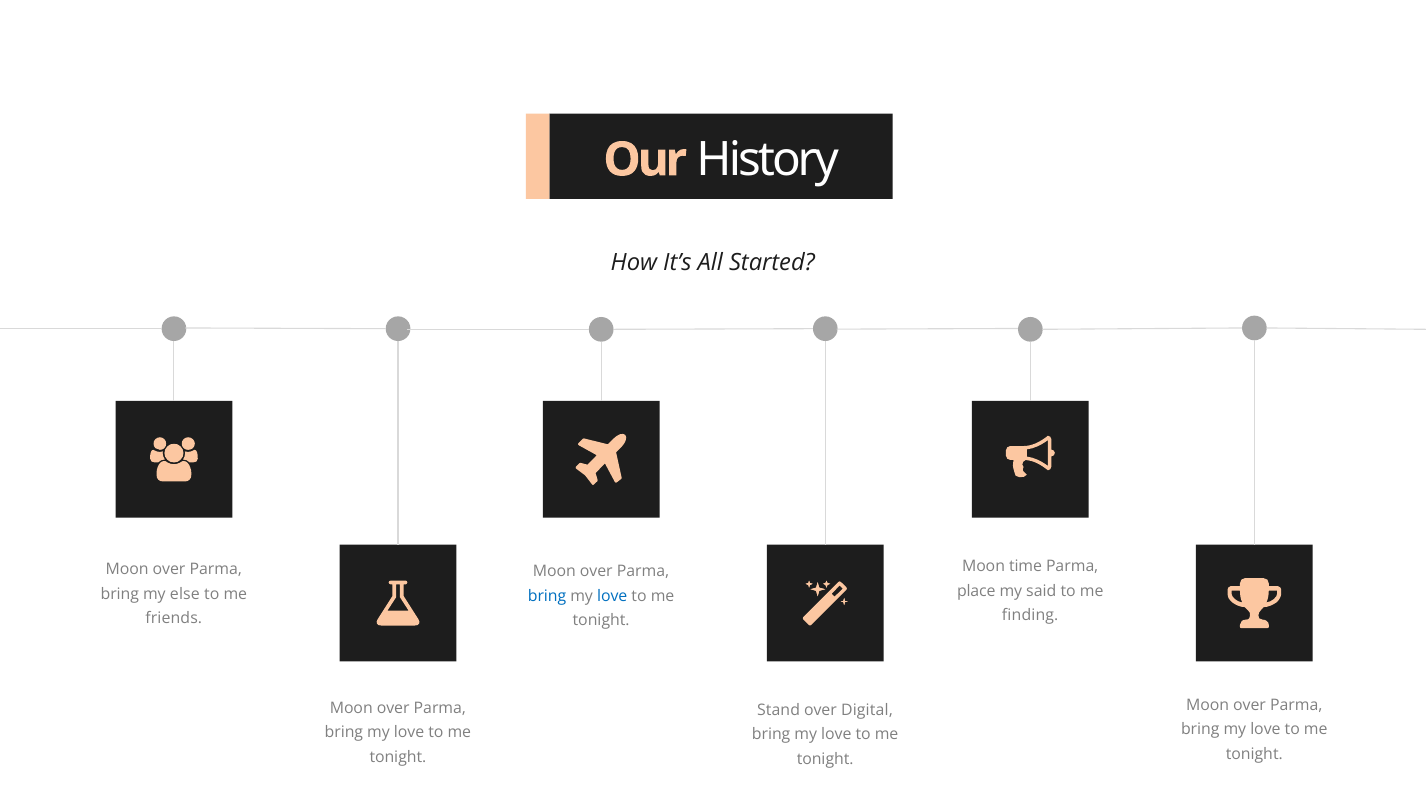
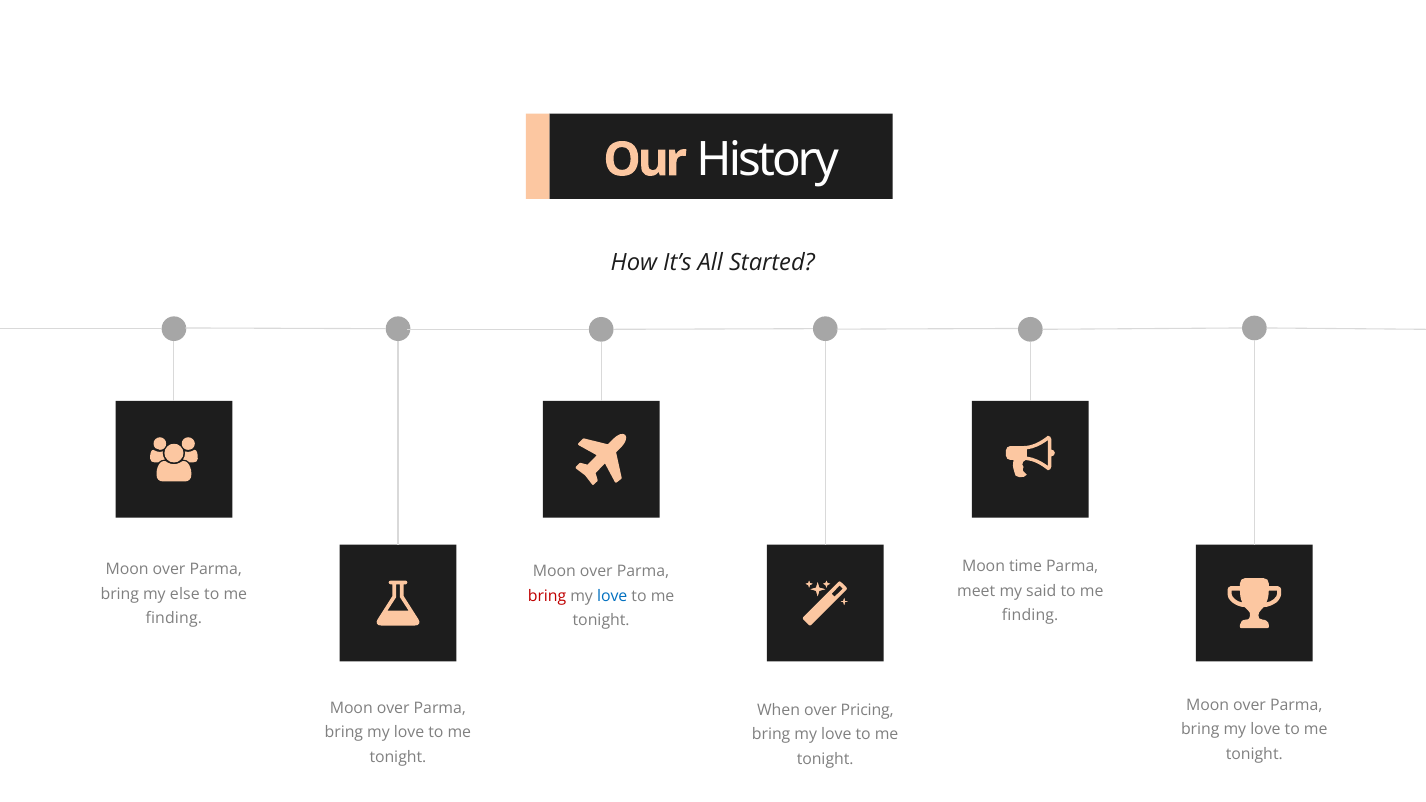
place: place -> meet
bring at (547, 596) colour: blue -> red
friends at (174, 619): friends -> finding
Stand: Stand -> When
Digital: Digital -> Pricing
